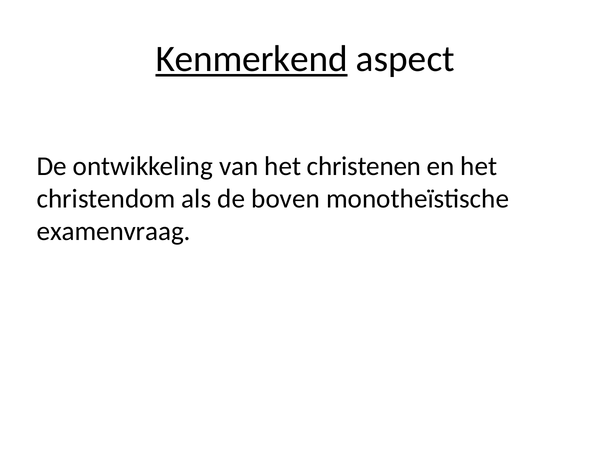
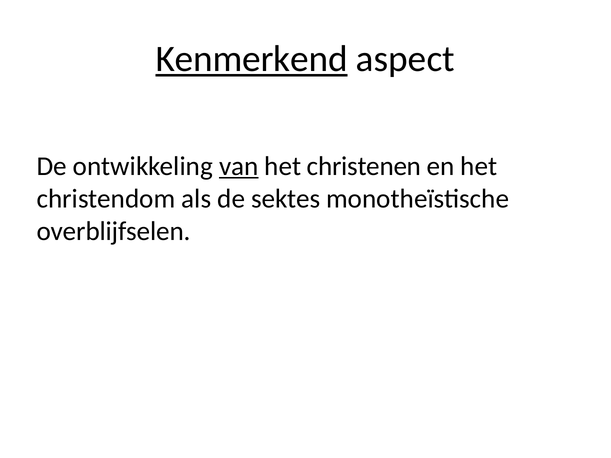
van underline: none -> present
boven: boven -> sektes
examenvraag: examenvraag -> overblijfselen
